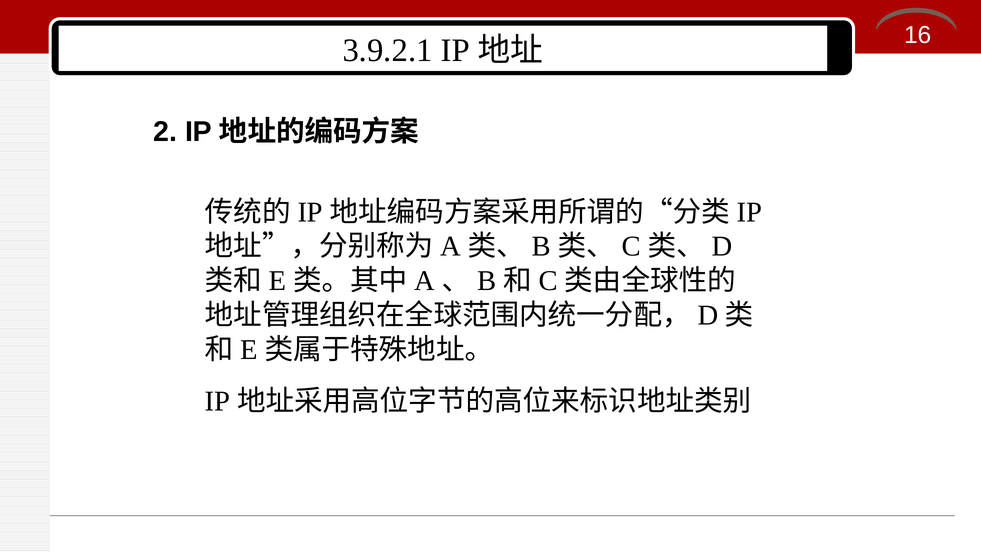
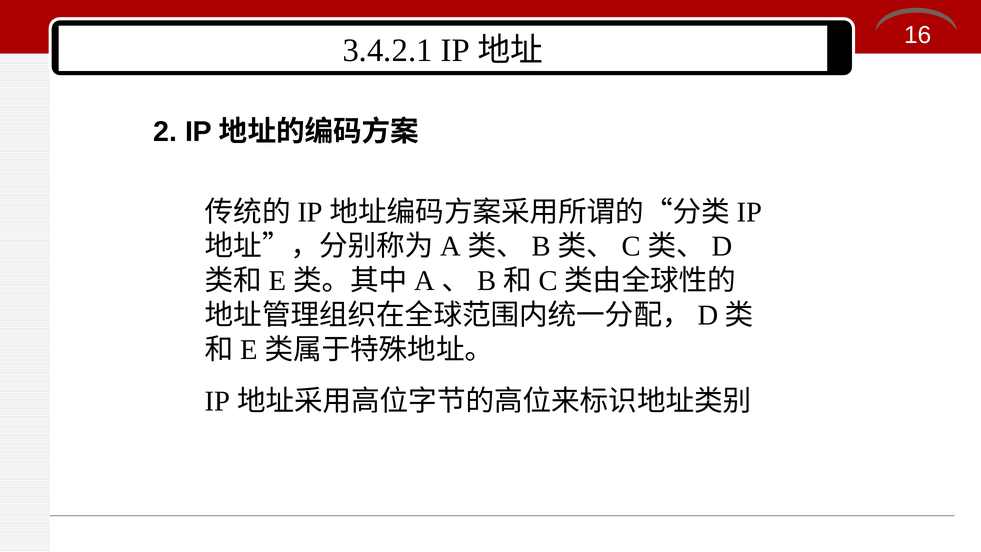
3.9.2.1: 3.9.2.1 -> 3.4.2.1
